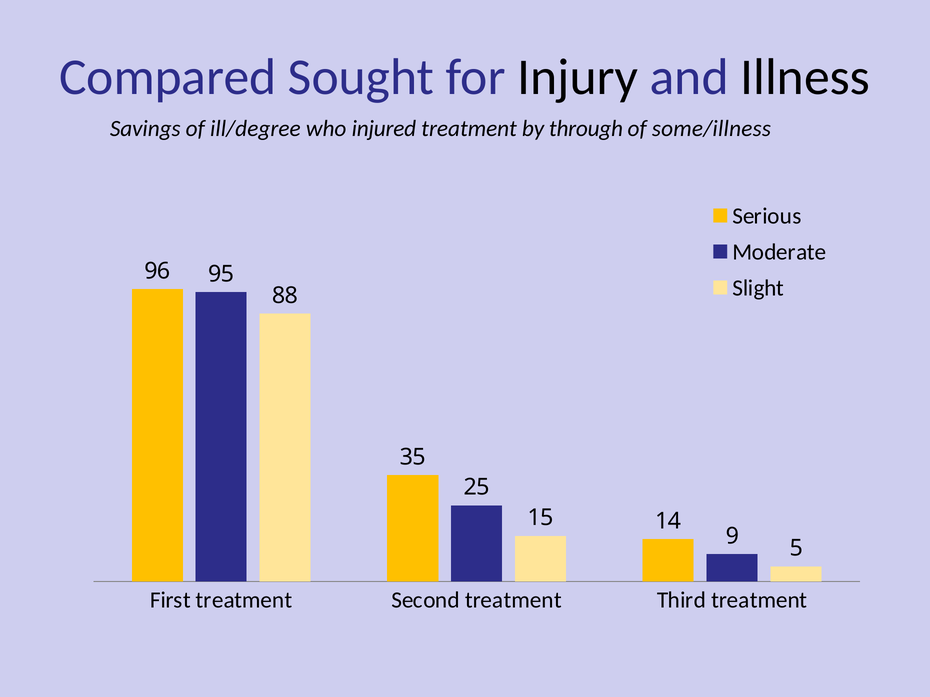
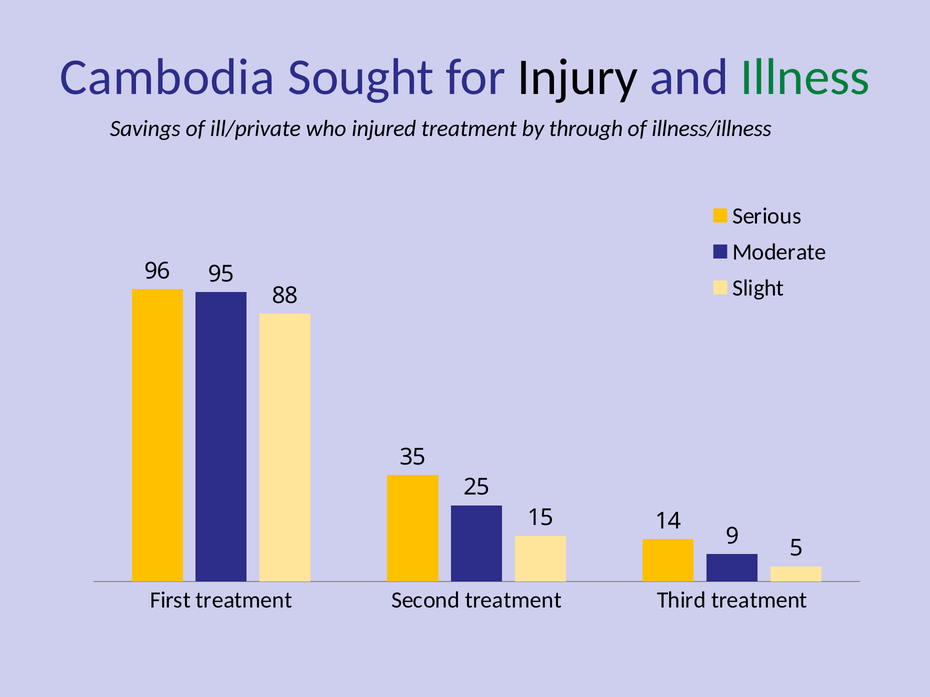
Compared: Compared -> Cambodia
Illness colour: black -> green
ill/degree: ill/degree -> ill/private
some/illness: some/illness -> illness/illness
